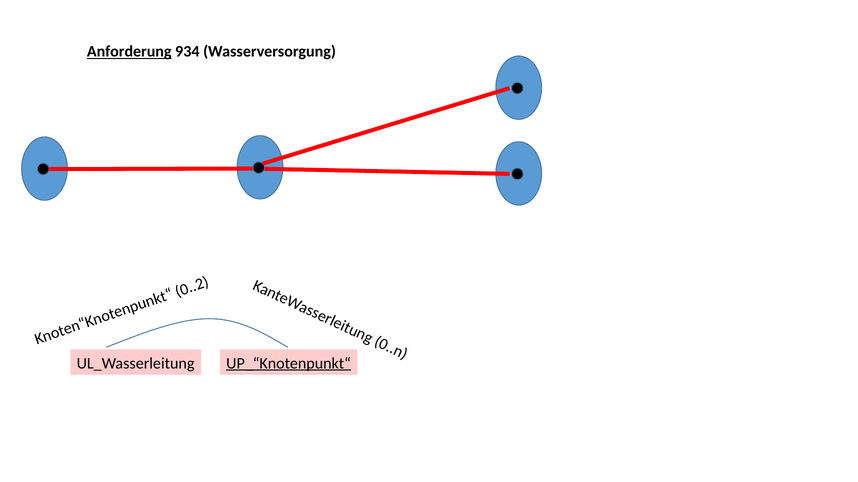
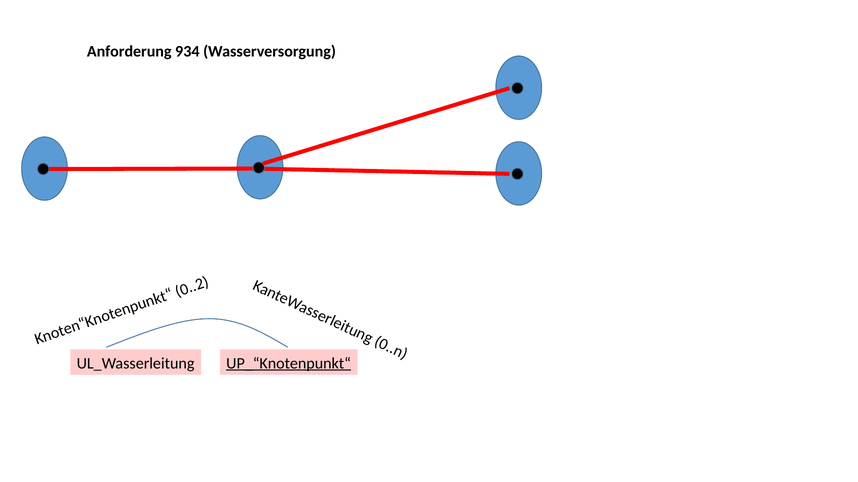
Anforderung underline: present -> none
